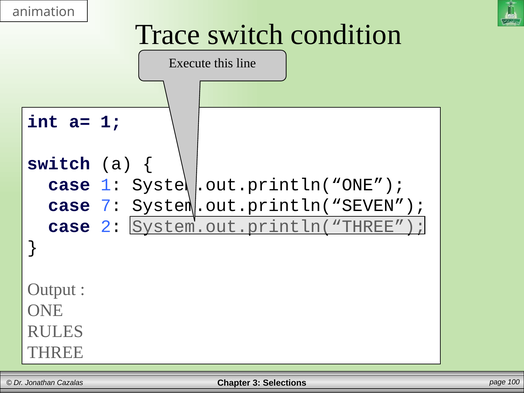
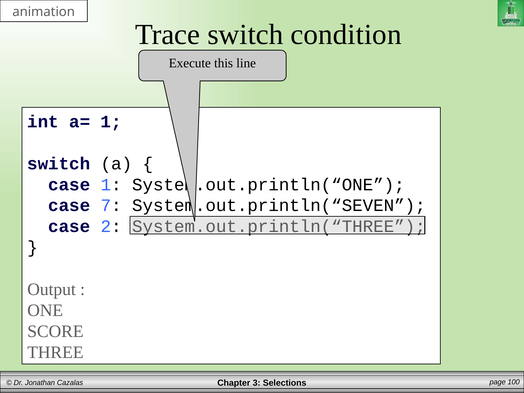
RULES: RULES -> SCORE
